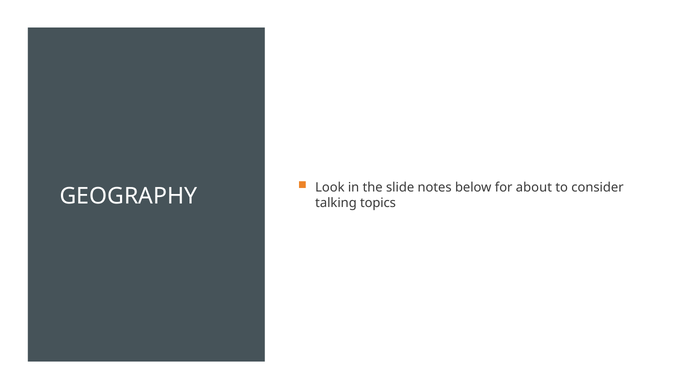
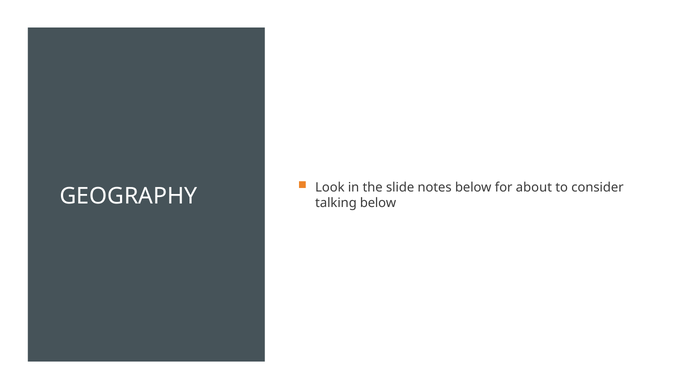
talking topics: topics -> below
